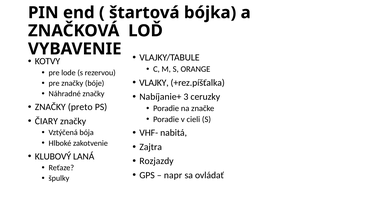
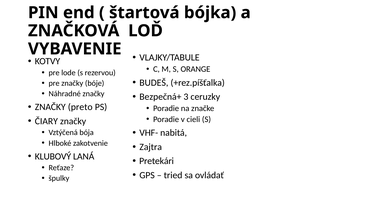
VLAJKY: VLAJKY -> BUDEŠ
Nabíjanie+: Nabíjanie+ -> Bezpečná+
Rozjazdy: Rozjazdy -> Pretekári
napr: napr -> tried
